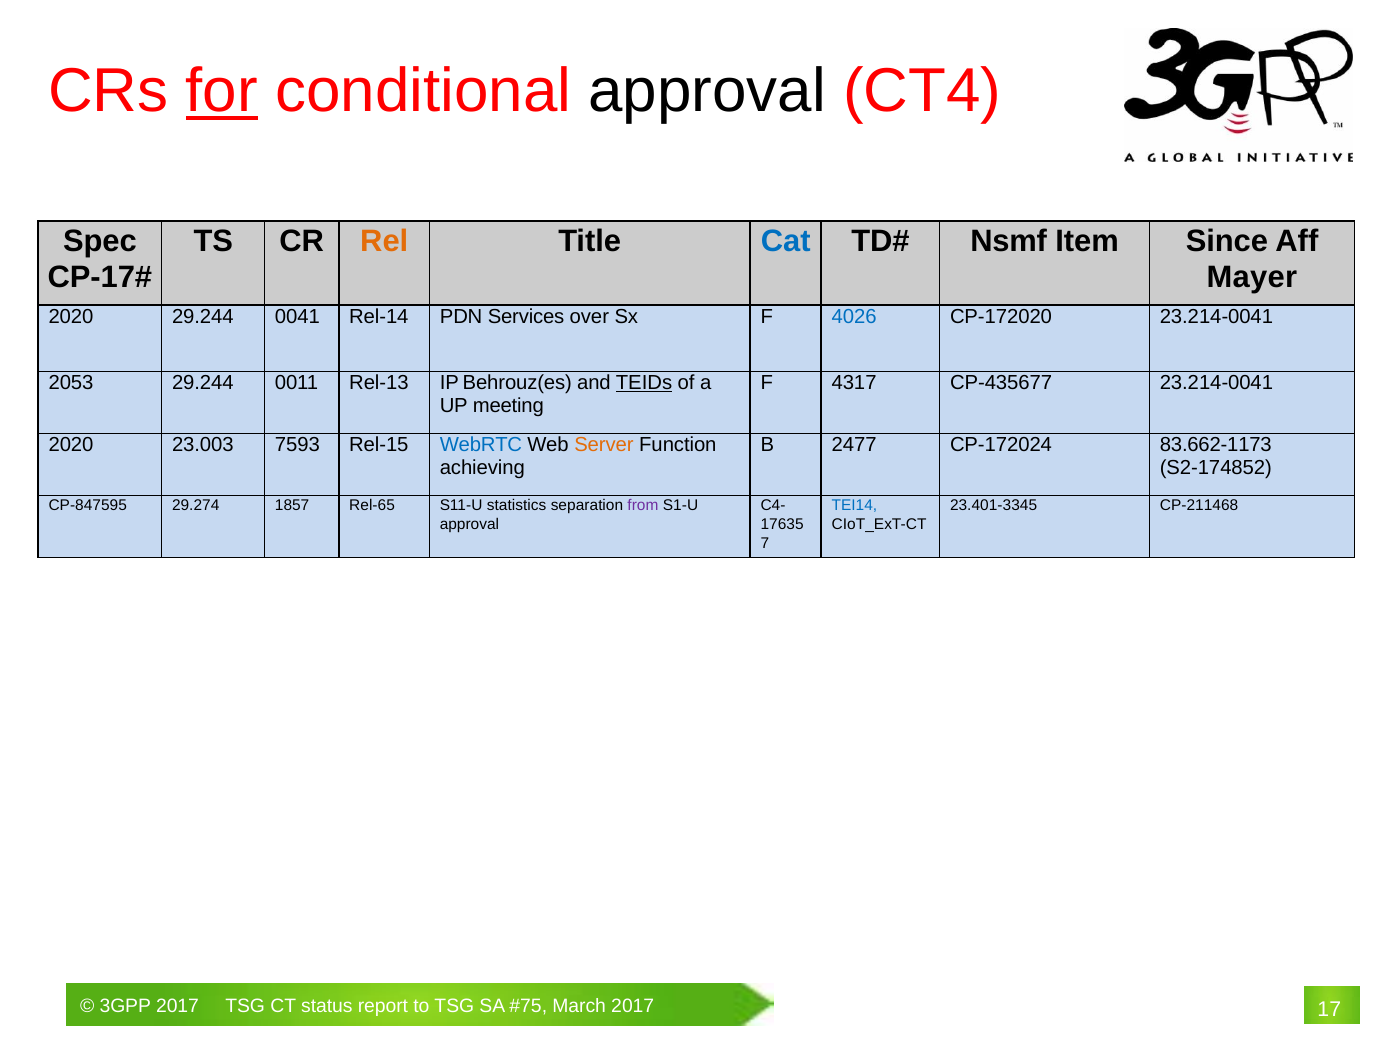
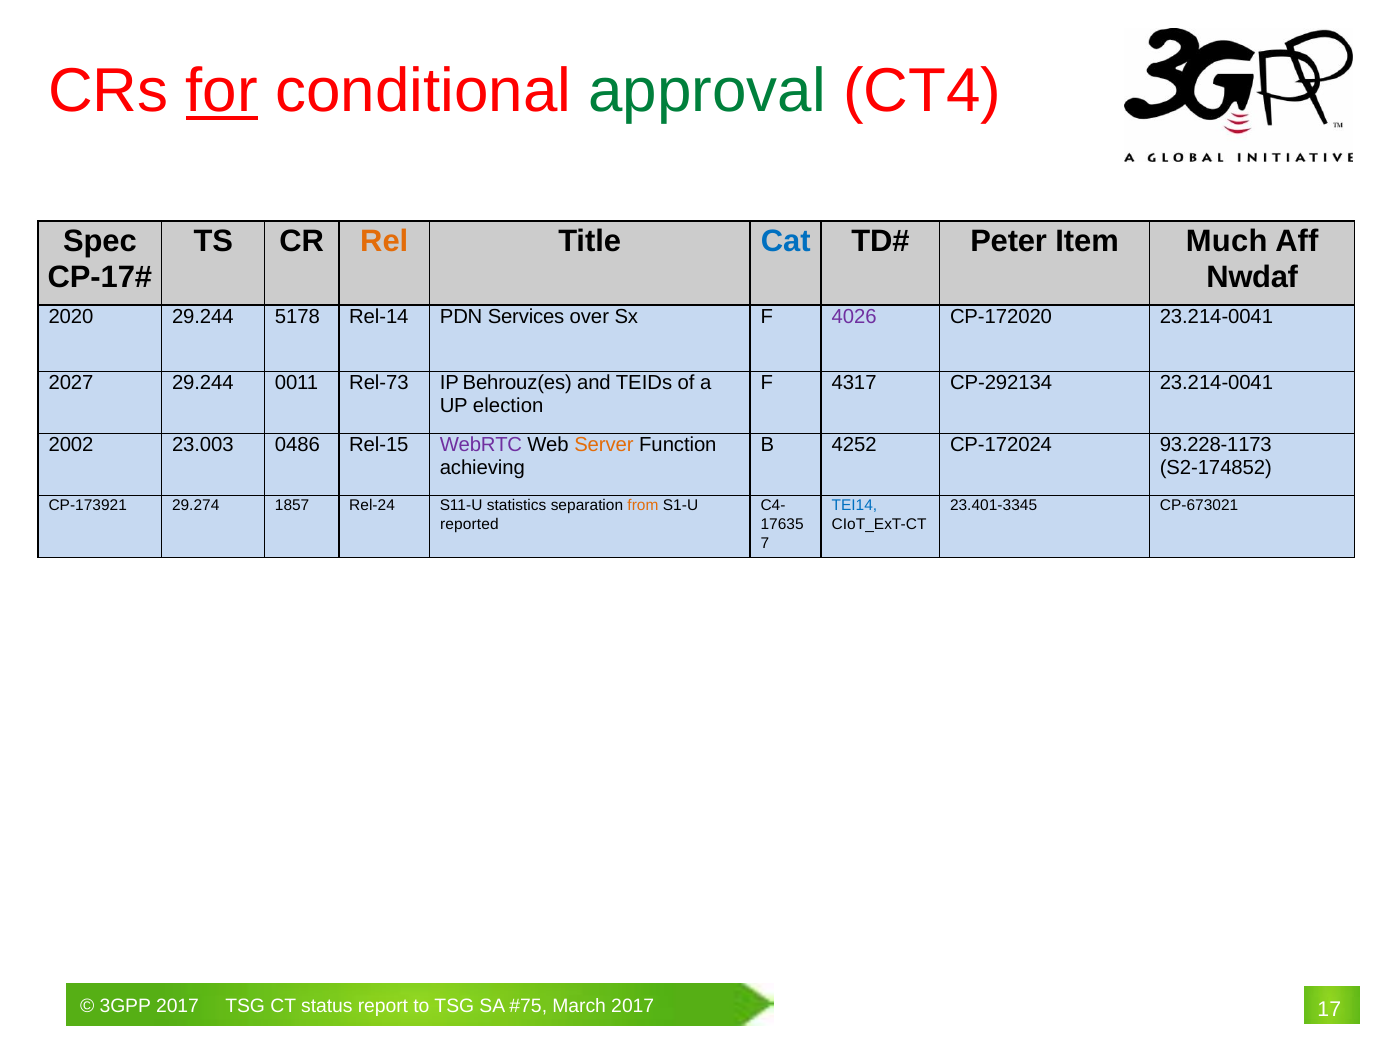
approval at (707, 91) colour: black -> green
Nsmf: Nsmf -> Peter
Since: Since -> Much
Mayer: Mayer -> Nwdaf
0041: 0041 -> 5178
4026 colour: blue -> purple
2053: 2053 -> 2027
Rel-13: Rel-13 -> Rel-73
TEIDs underline: present -> none
CP-435677: CP-435677 -> CP-292134
meeting: meeting -> election
2020 at (71, 445): 2020 -> 2002
7593: 7593 -> 0486
WebRTC colour: blue -> purple
2477: 2477 -> 4252
83.662-1173: 83.662-1173 -> 93.228-1173
CP-847595: CP-847595 -> CP-173921
Rel-65: Rel-65 -> Rel-24
from colour: purple -> orange
CP-211468: CP-211468 -> CP-673021
approval at (469, 524): approval -> reported
